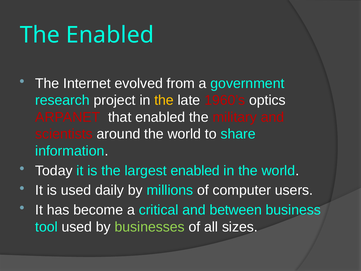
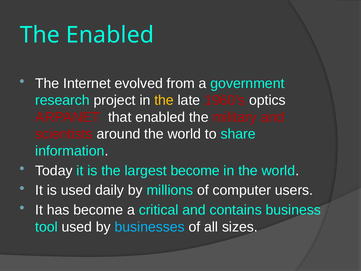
largest enabled: enabled -> become
between: between -> contains
businesses colour: light green -> light blue
